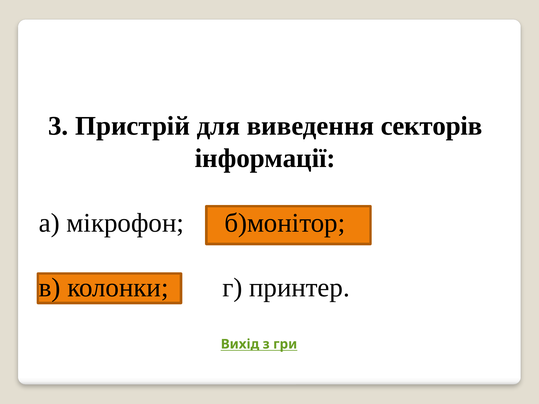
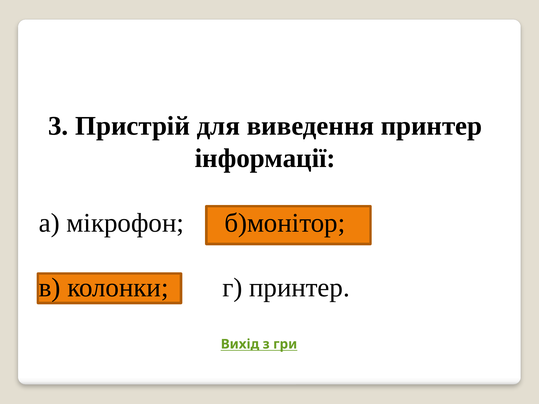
виведення секторів: секторів -> принтер
